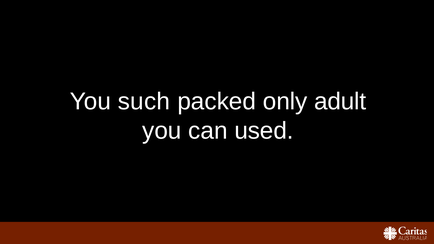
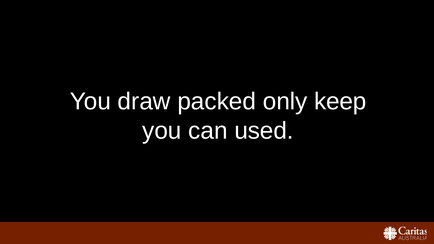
such: such -> draw
adult: adult -> keep
